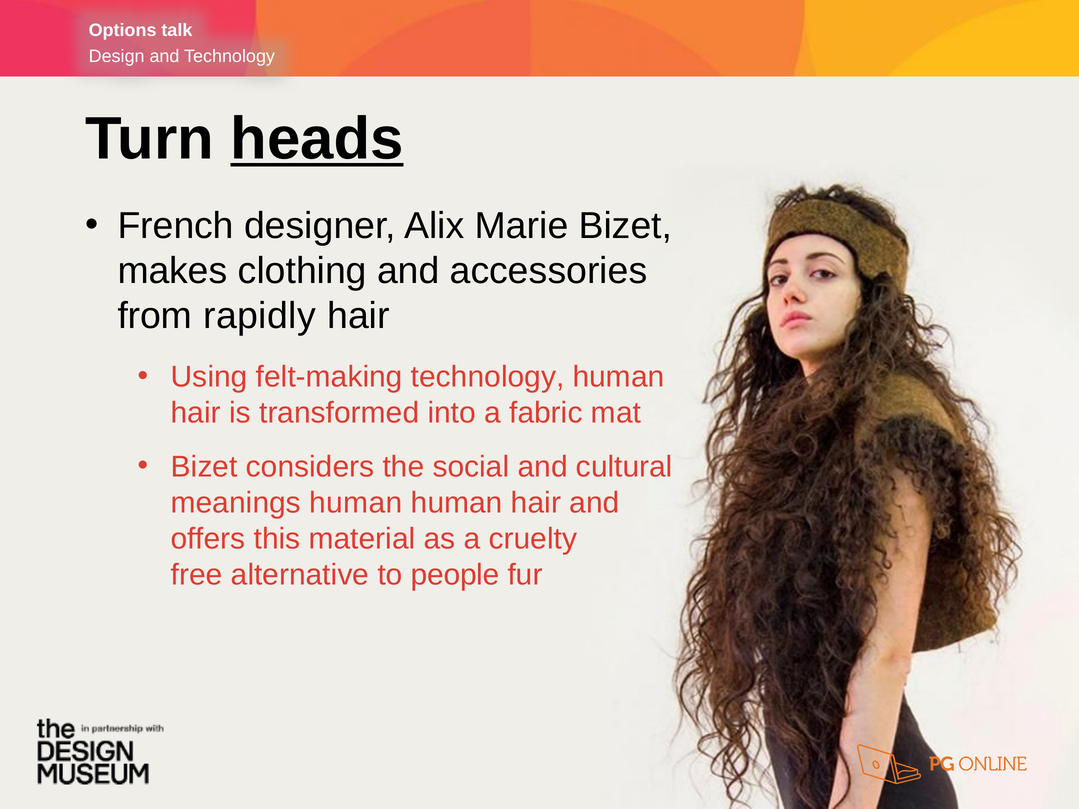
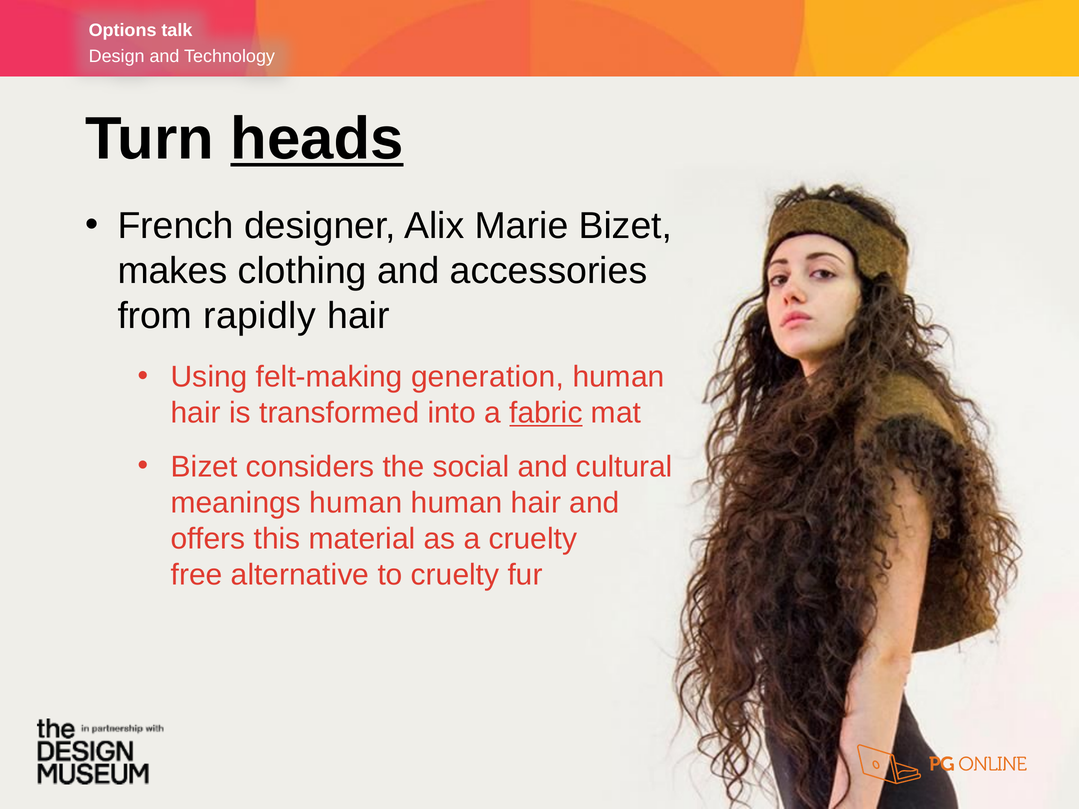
felt-making technology: technology -> generation
fabric underline: none -> present
to people: people -> cruelty
